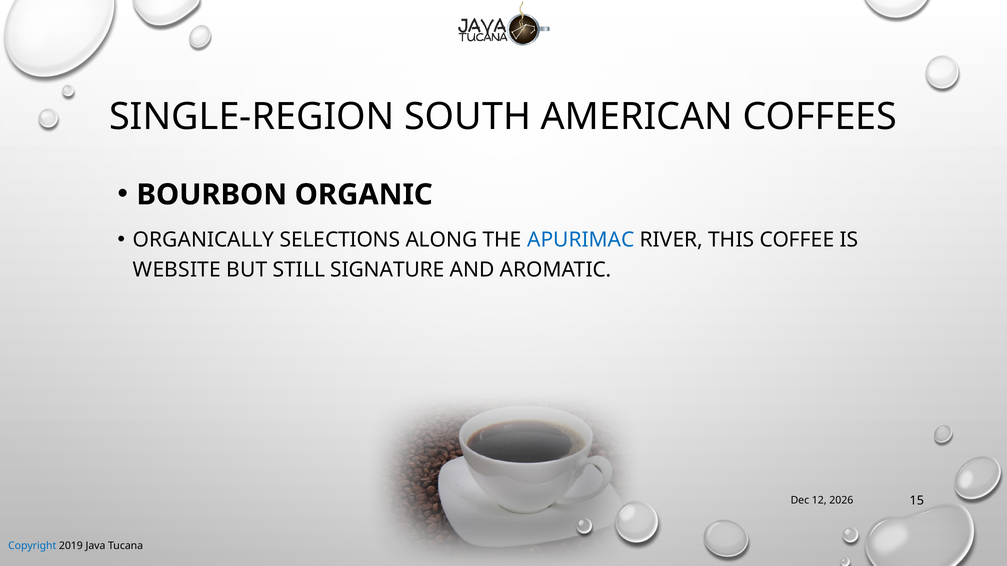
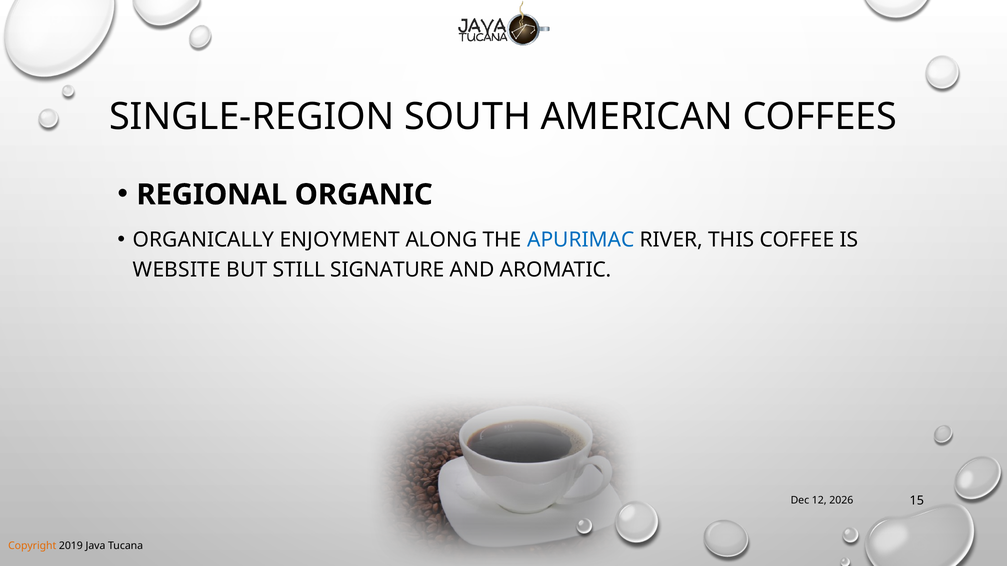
BOURBON: BOURBON -> REGIONAL
SELECTIONS: SELECTIONS -> ENJOYMENT
Copyright colour: blue -> orange
